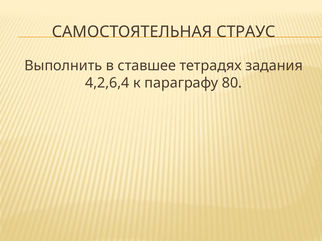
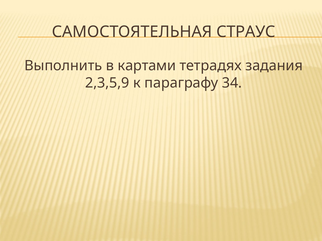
ставшее: ставшее -> картами
4,2,6,4: 4,2,6,4 -> 2,3,5,9
80: 80 -> 34
